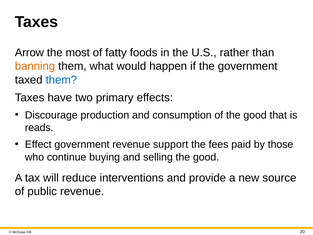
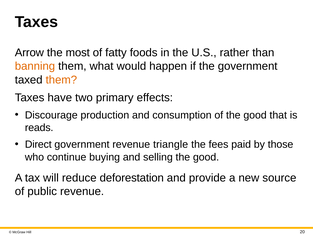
them at (61, 80) colour: blue -> orange
Effect: Effect -> Direct
support: support -> triangle
interventions: interventions -> deforestation
